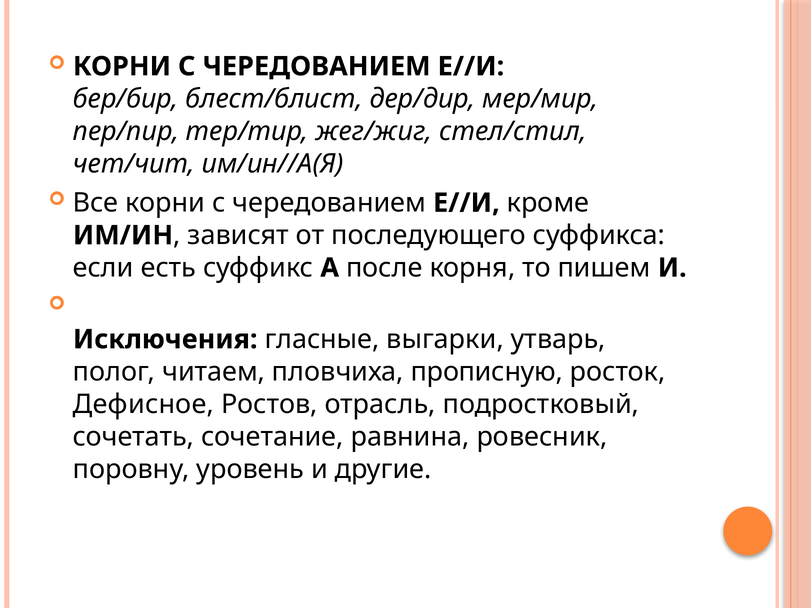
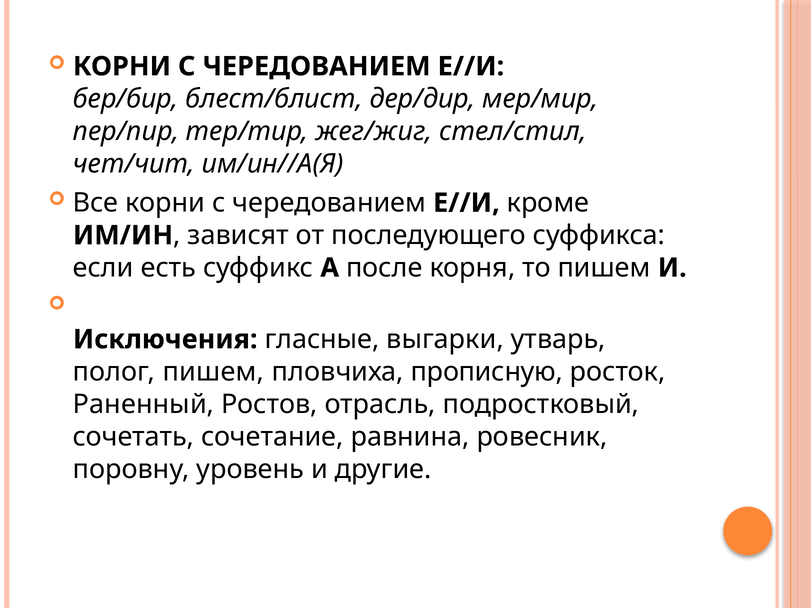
полог читаем: читаем -> пишем
Дефисное: Дефисное -> Раненный
